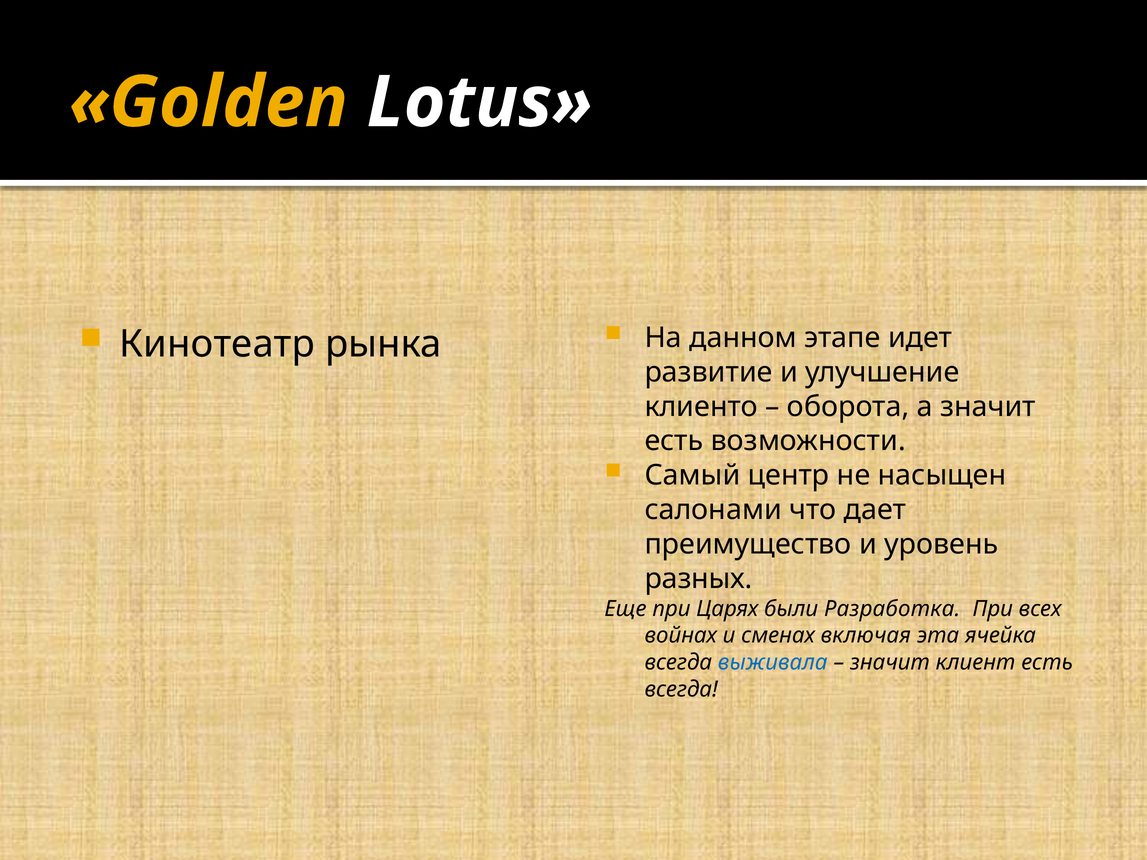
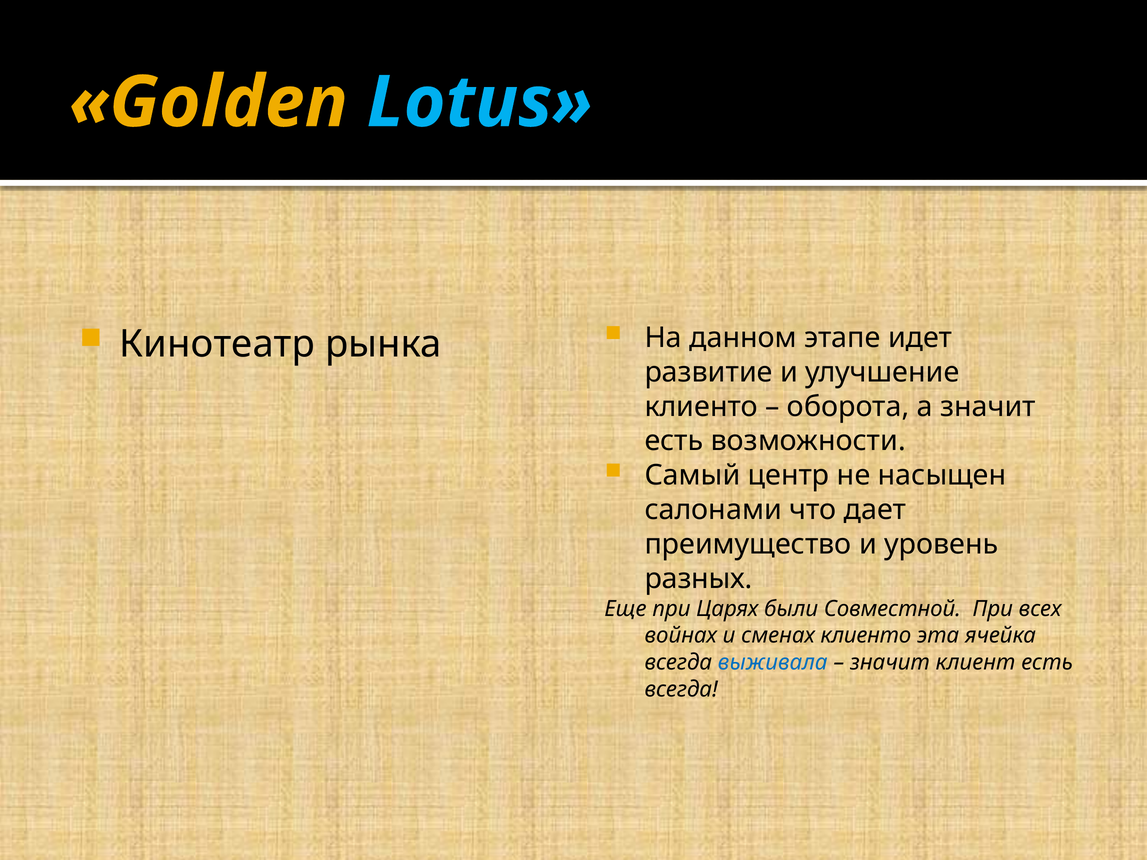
Lotus colour: white -> light blue
Разработка: Разработка -> Совместной
сменах включая: включая -> клиенто
